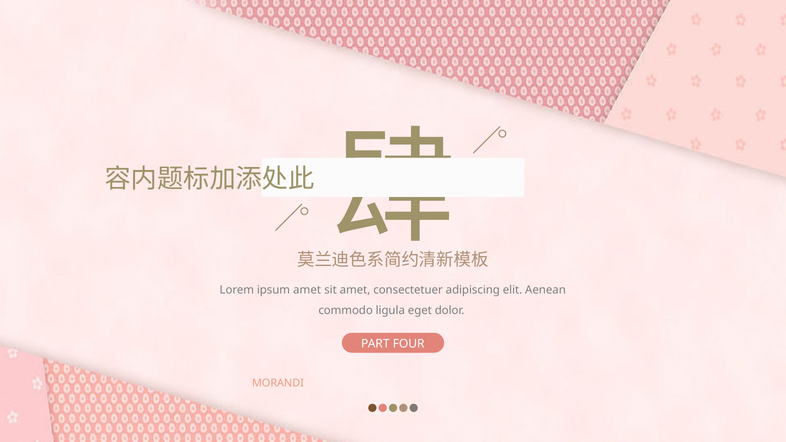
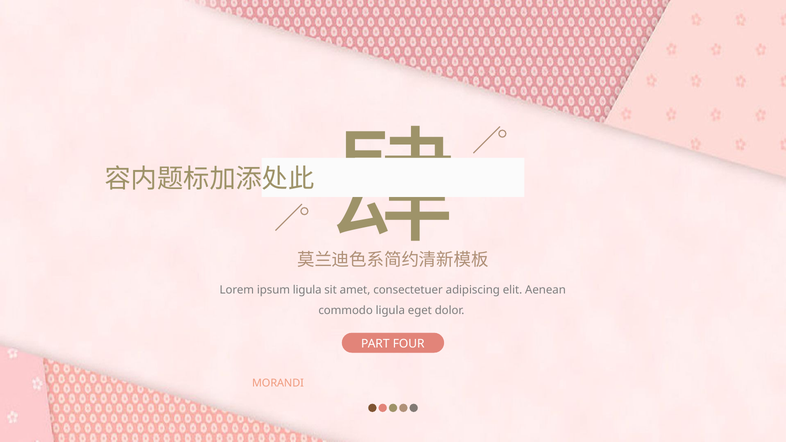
ipsum amet: amet -> ligula
